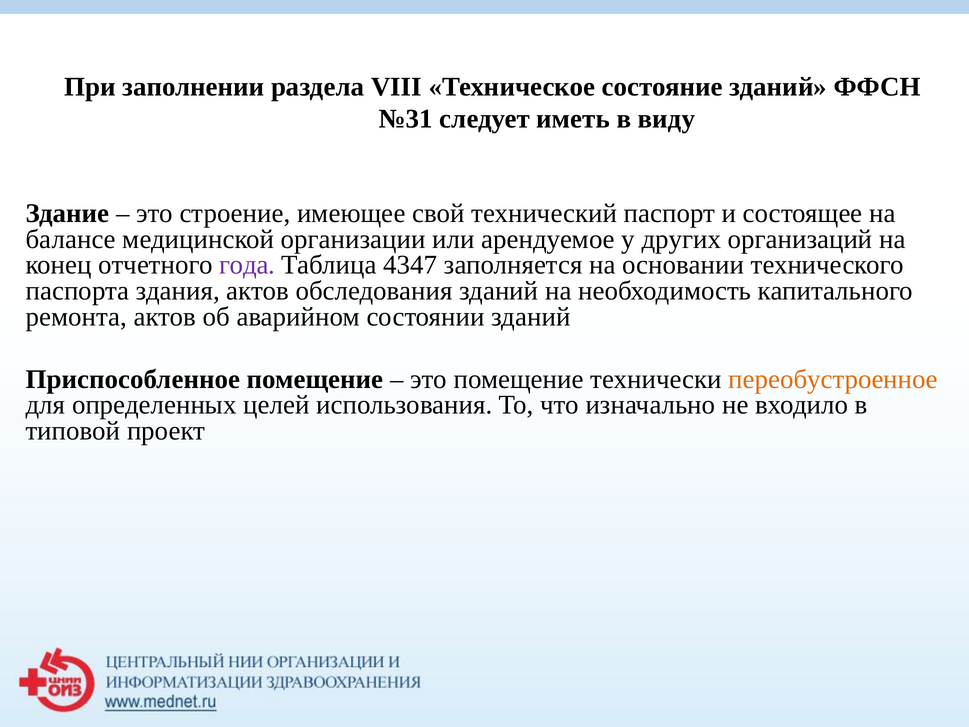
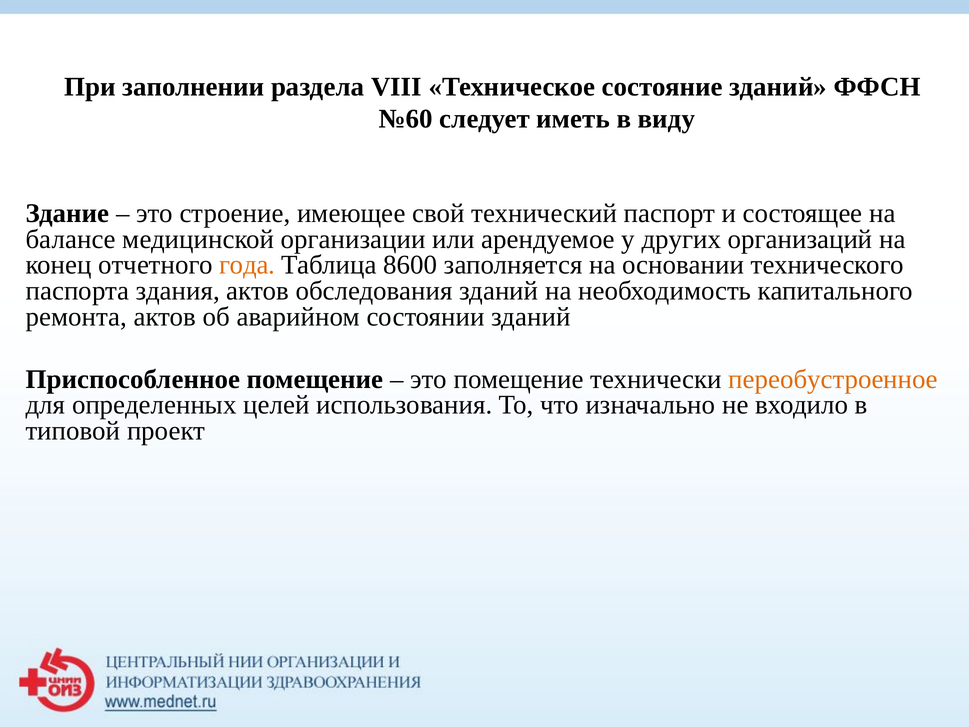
№31: №31 -> №60
года colour: purple -> orange
4347: 4347 -> 8600
